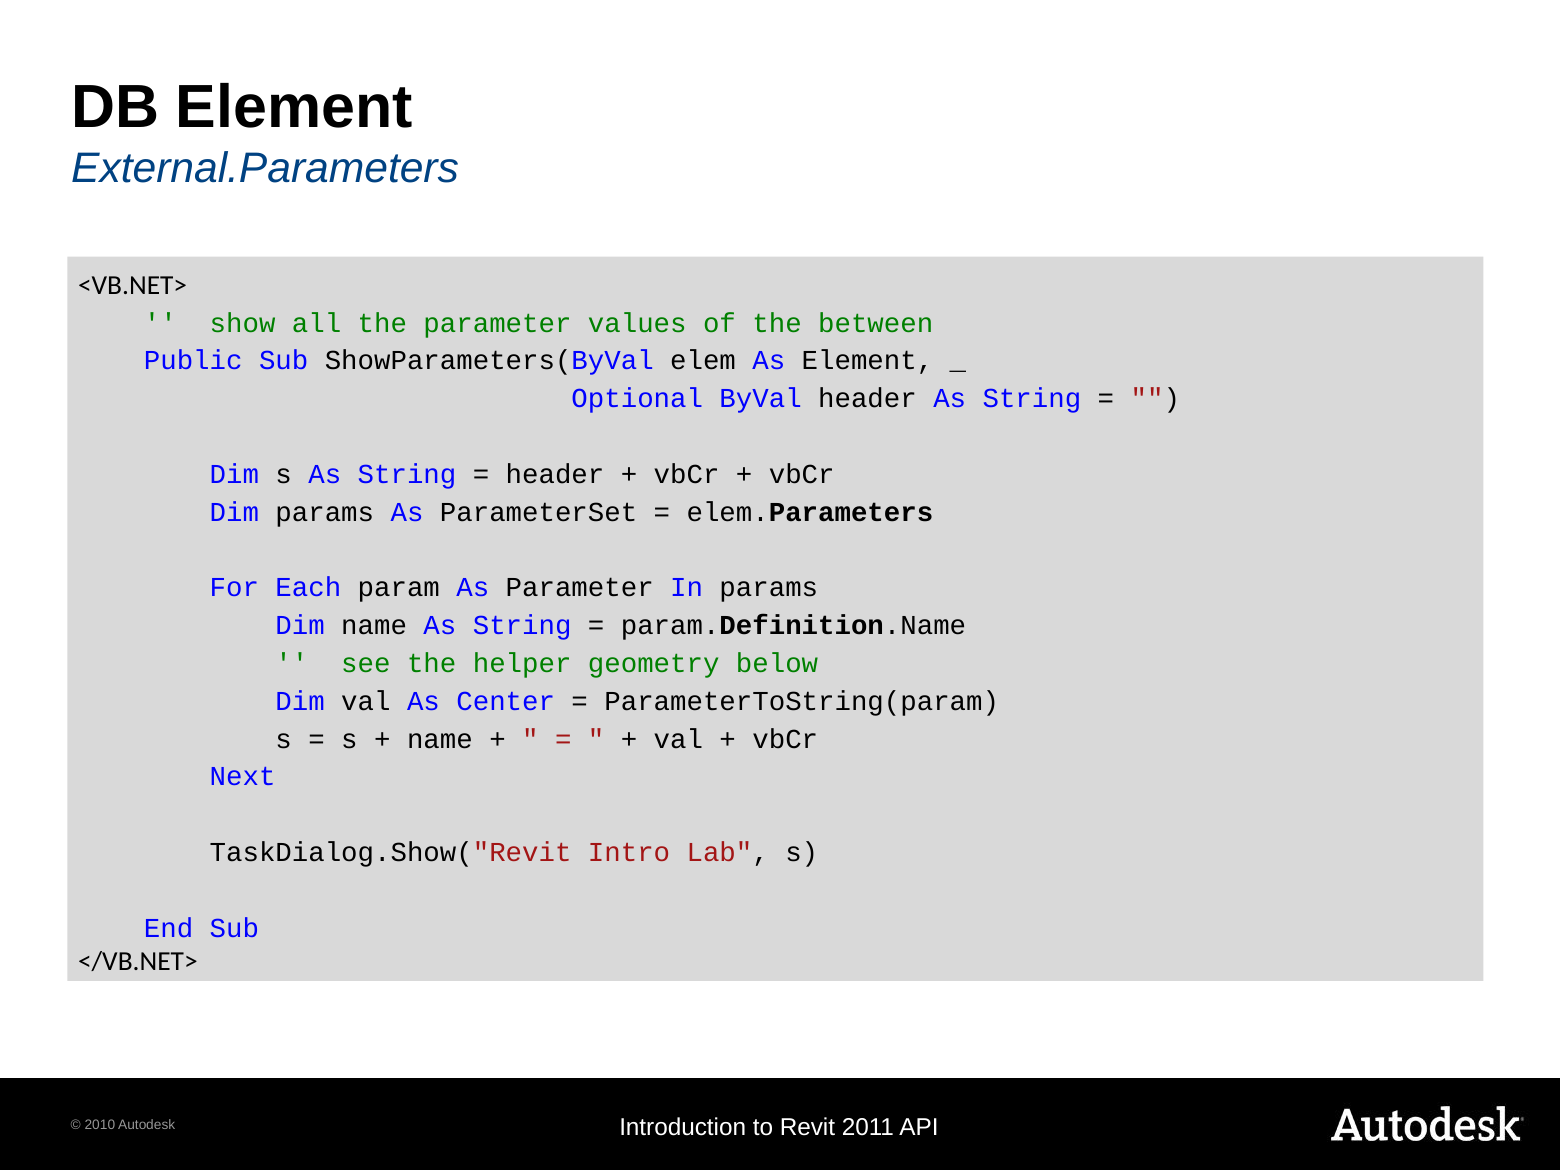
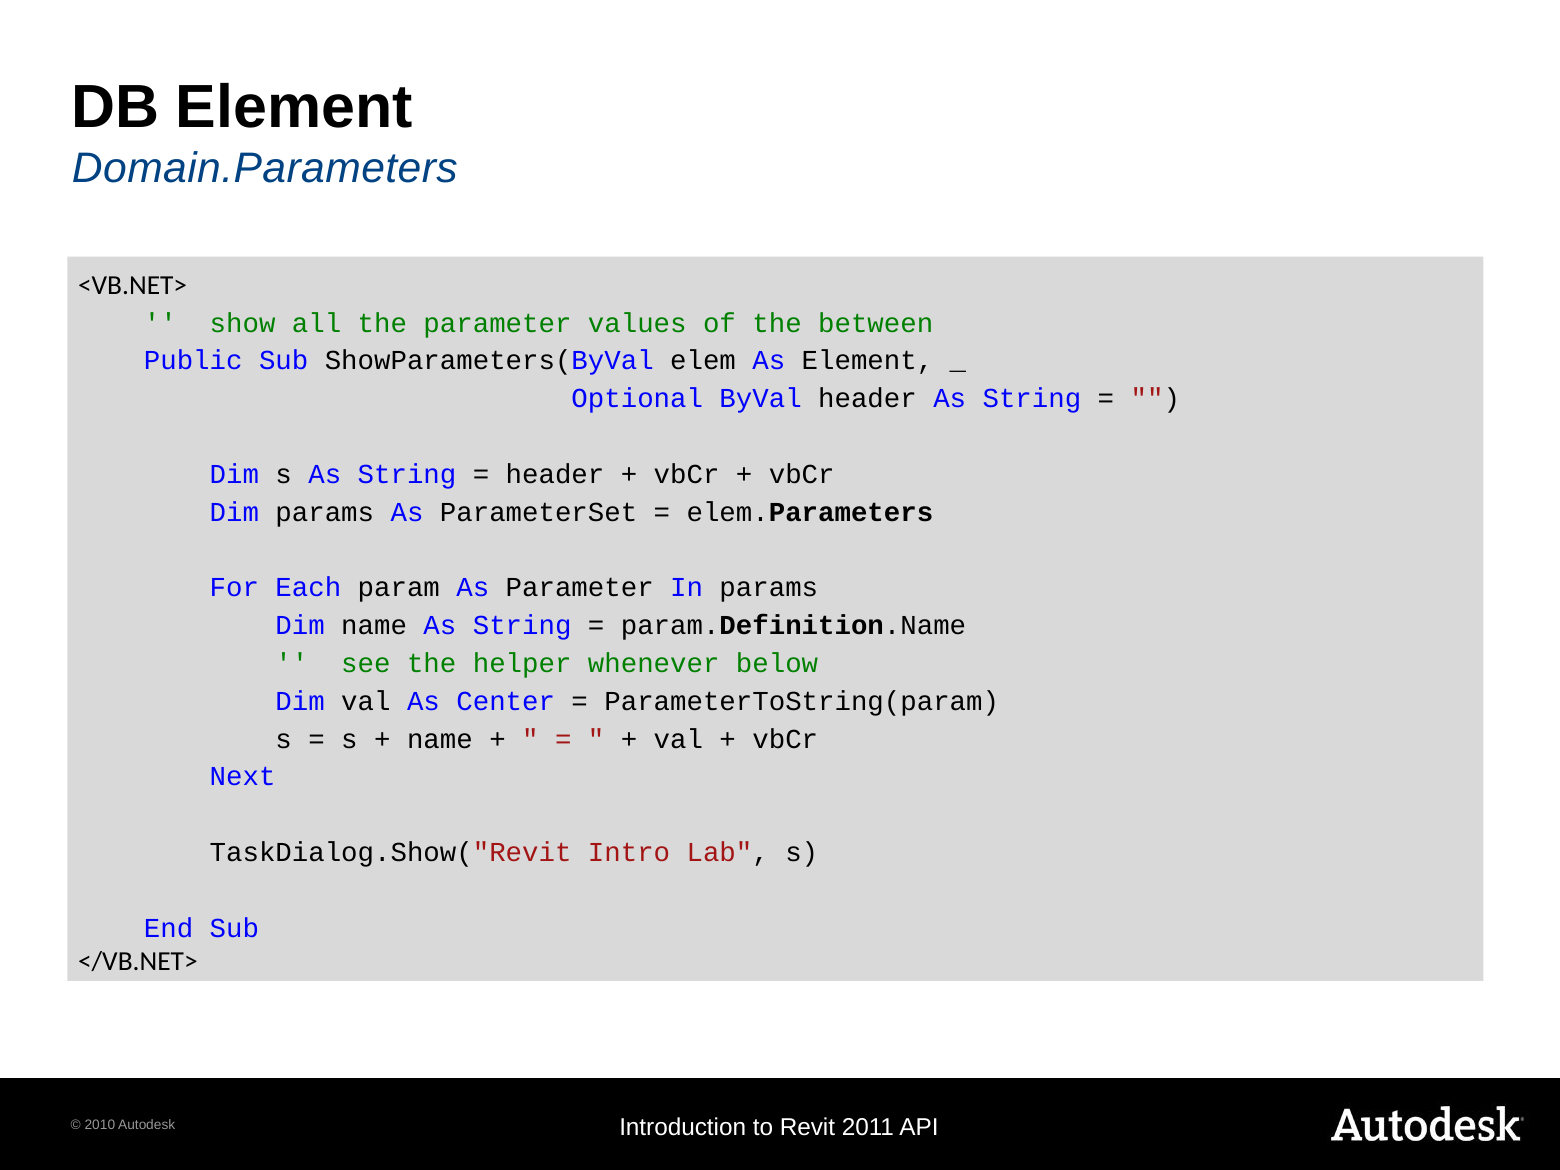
External.Parameters: External.Parameters -> Domain.Parameters
geometry: geometry -> whenever
